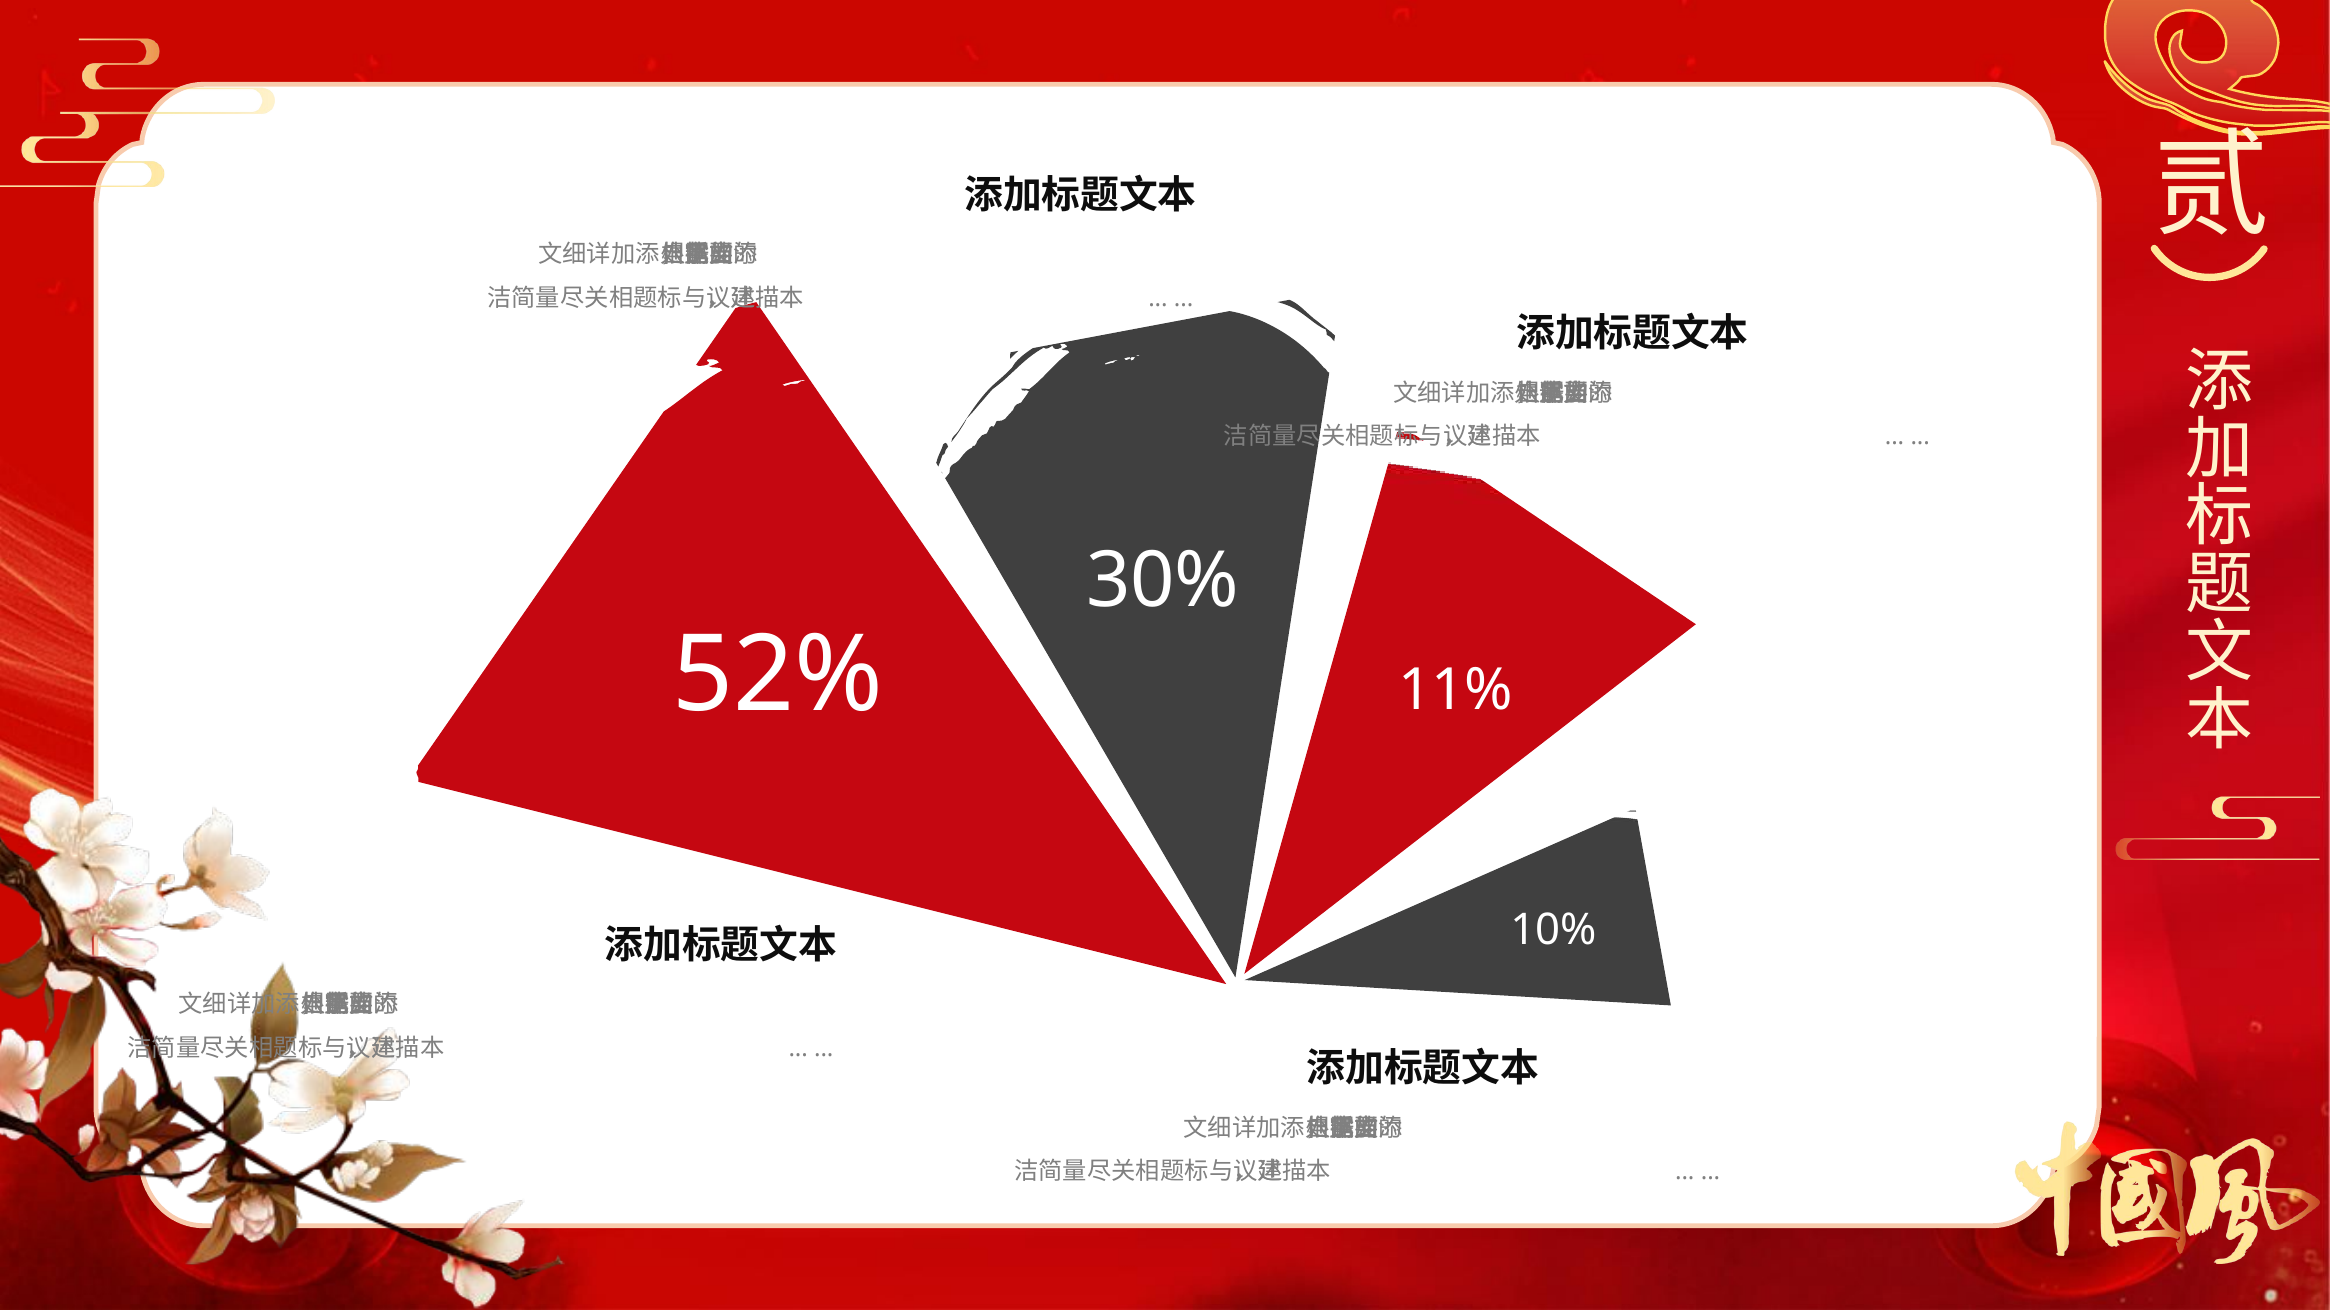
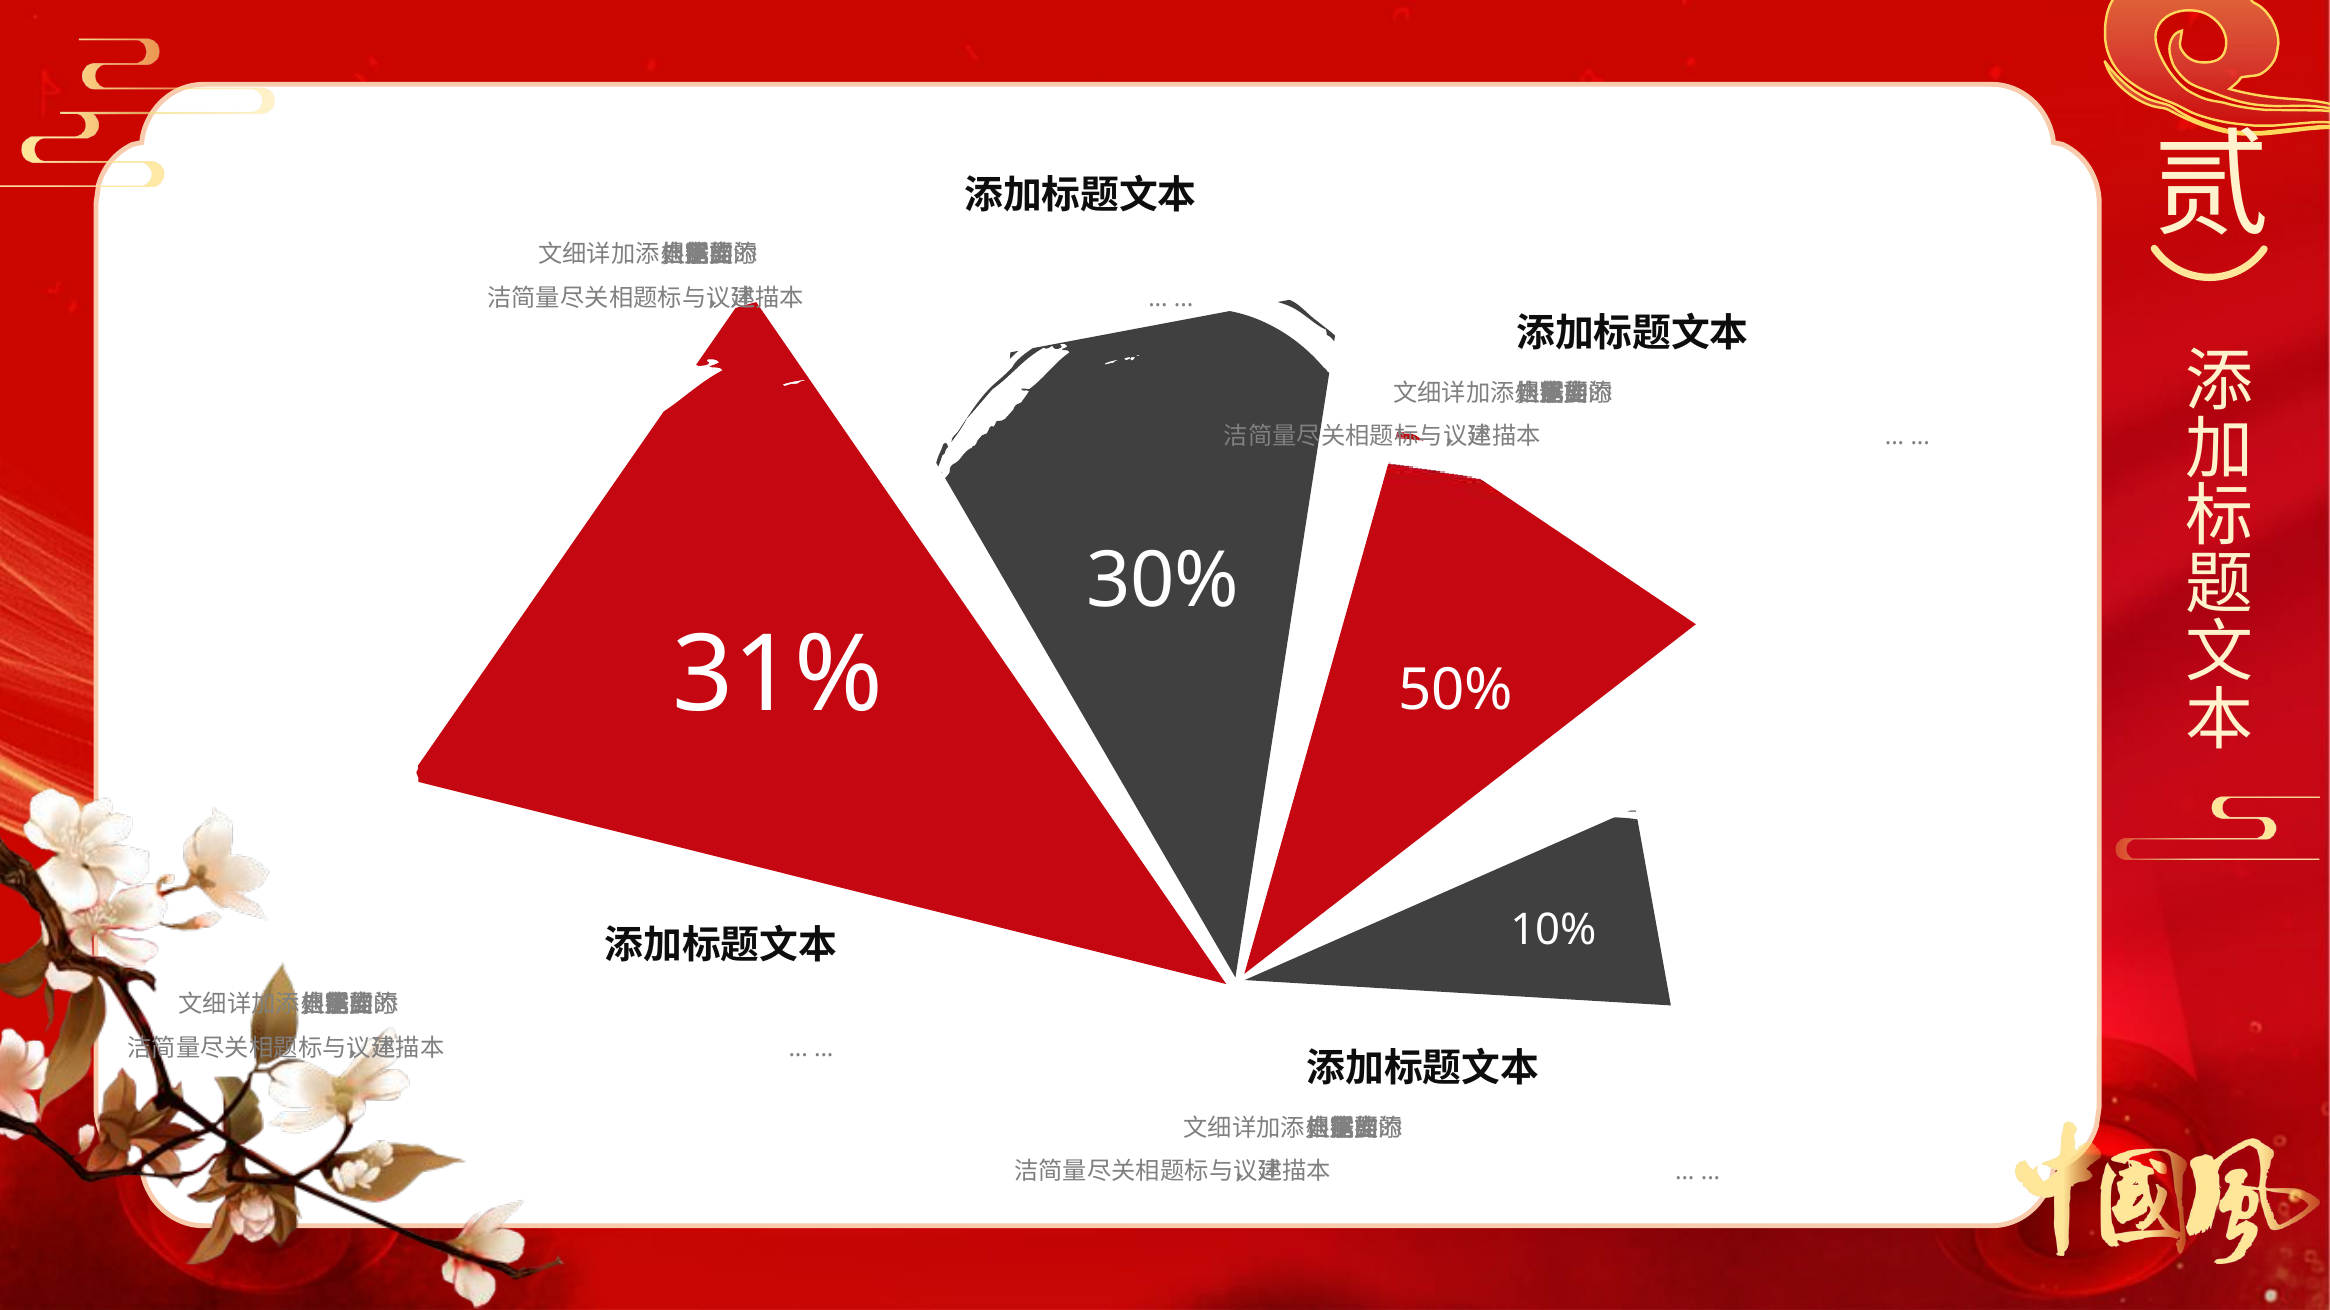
52%: 52% -> 31%
11%: 11% -> 50%
